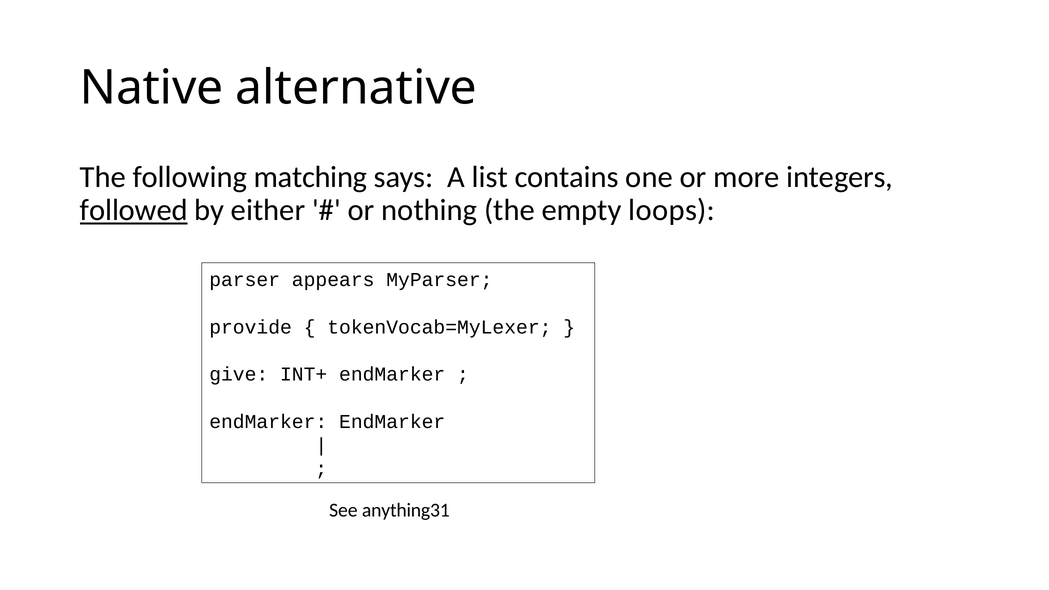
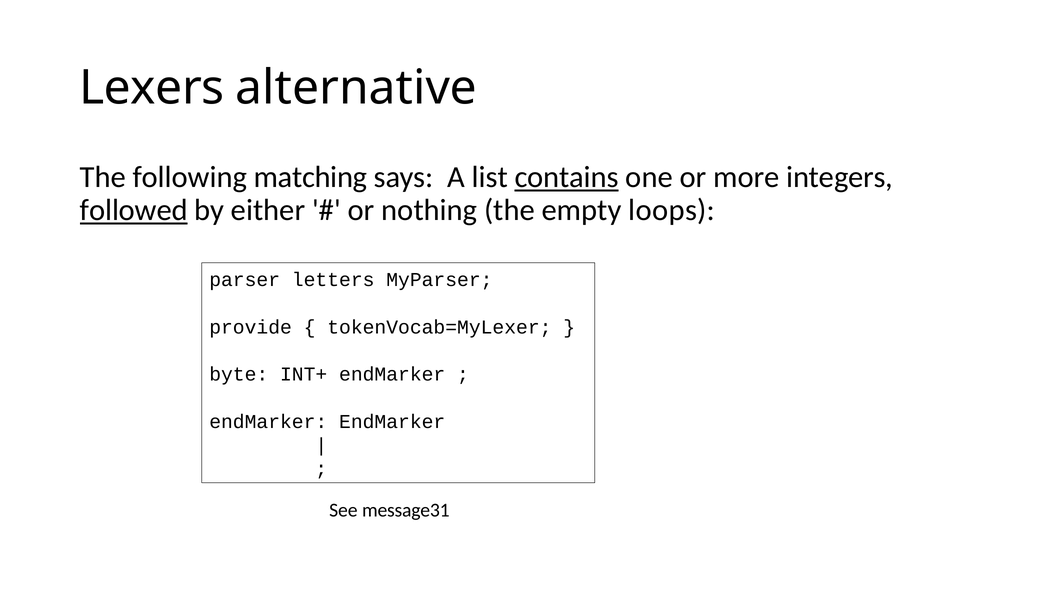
Native: Native -> Lexers
contains underline: none -> present
appears: appears -> letters
give: give -> byte
anything31: anything31 -> message31
